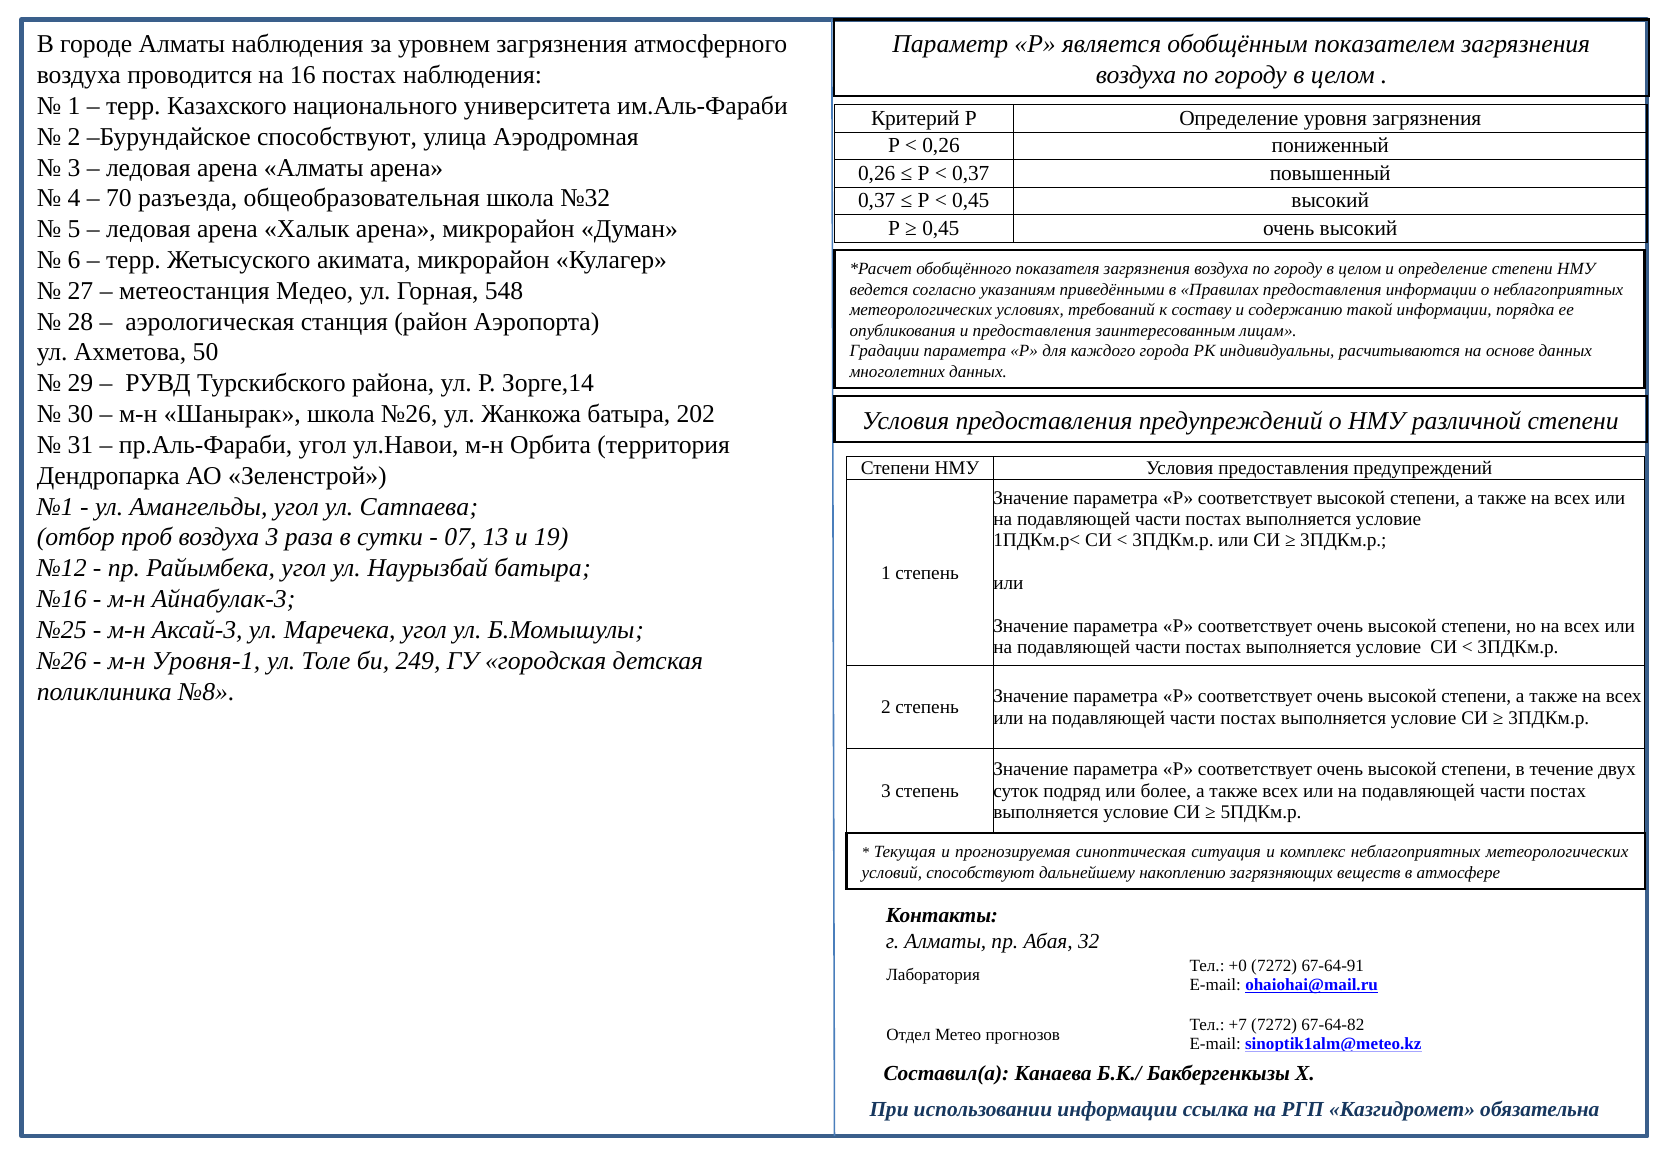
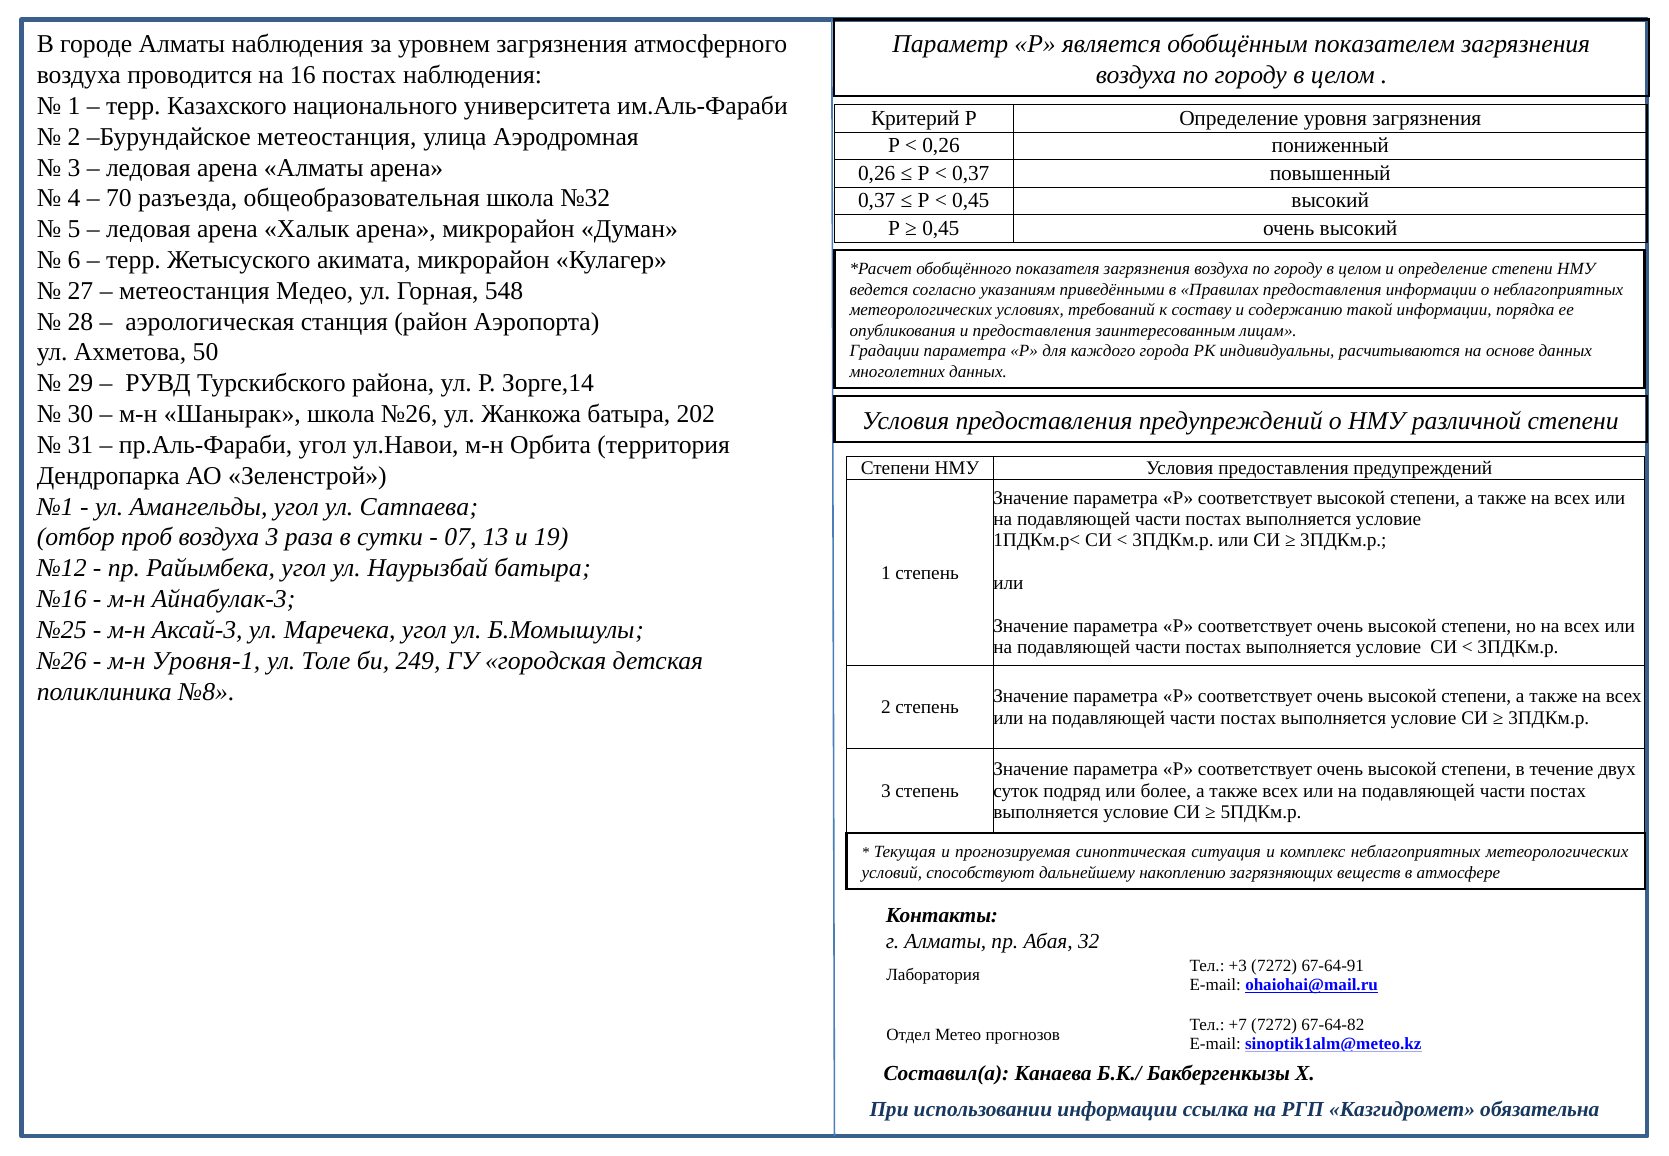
Бурундайское способствуют: способствуют -> метеостанция
+0: +0 -> +3
